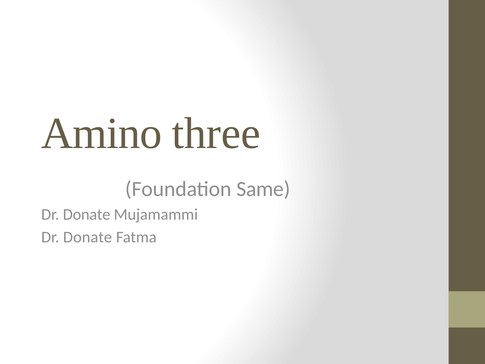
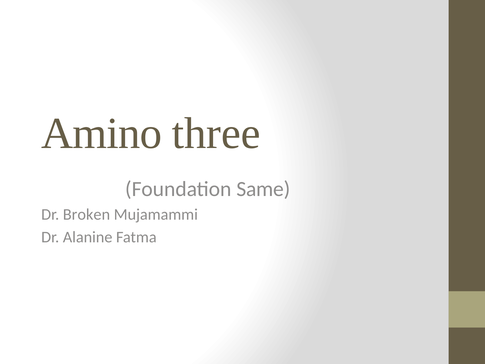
Donate at (87, 214): Donate -> Broken
Donate at (88, 237): Donate -> Alanine
